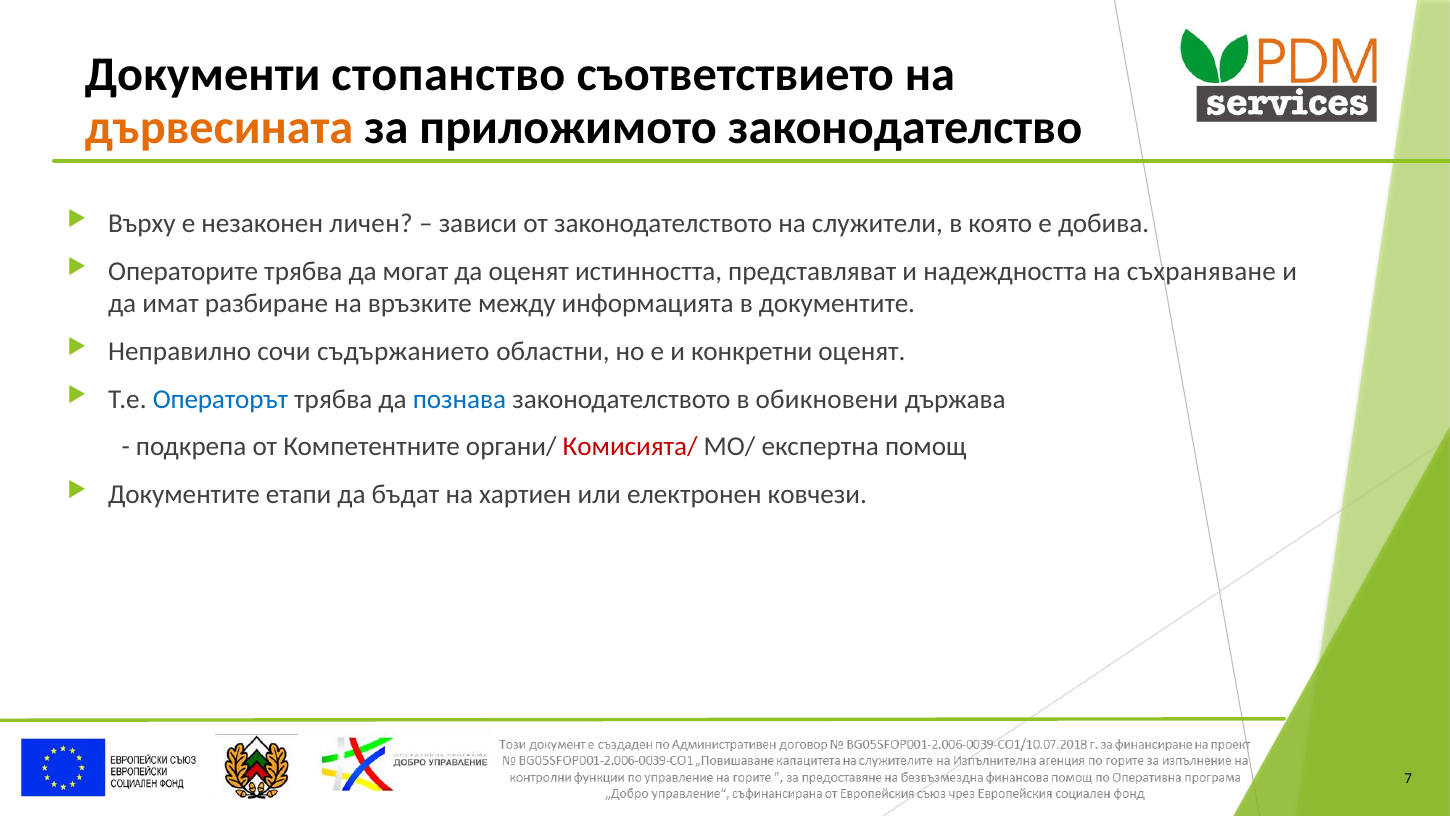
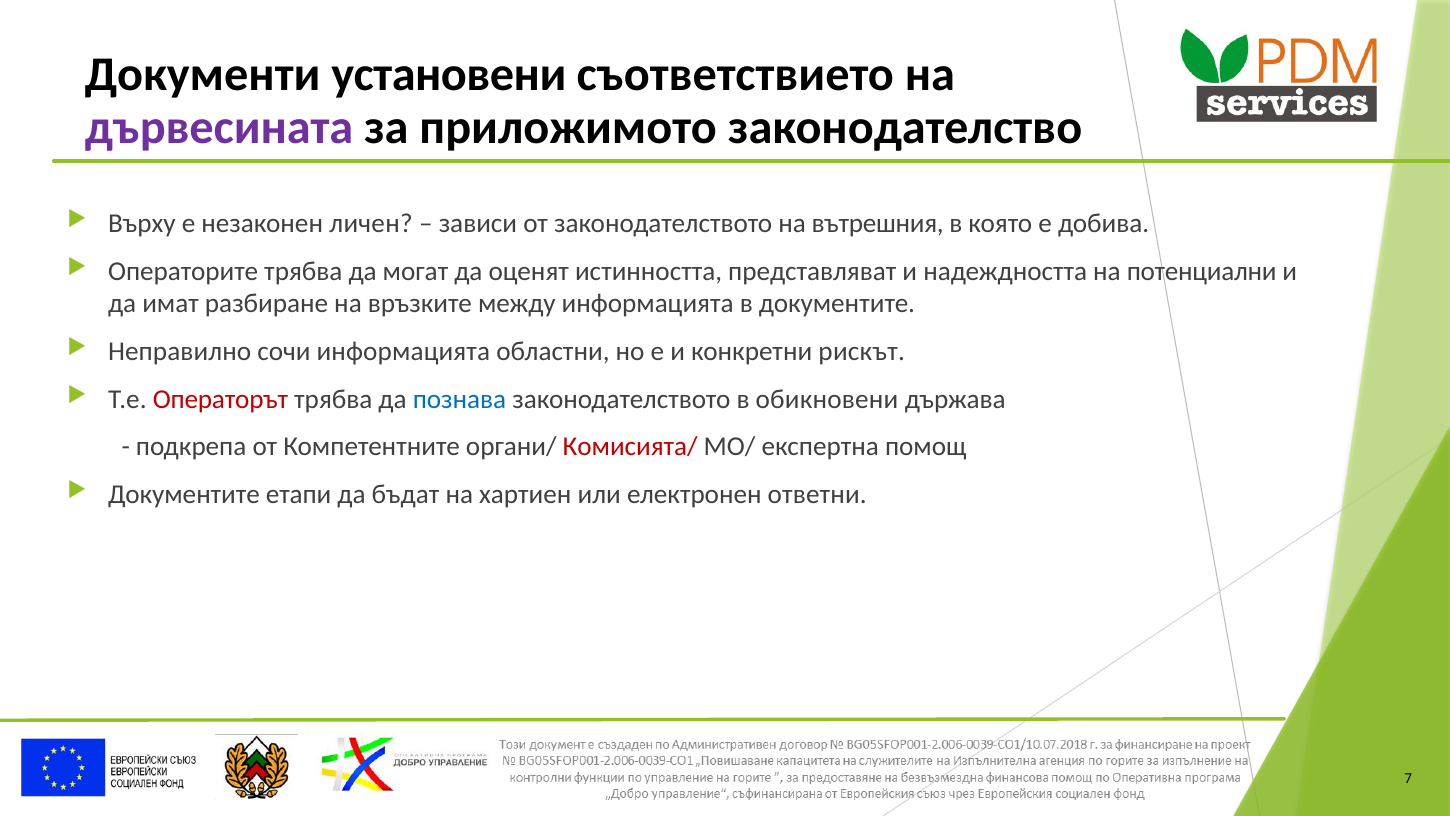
стопанство: стопанство -> установени
дървесината colour: orange -> purple
служители: служители -> вътрешния
съхраняване: съхраняване -> потенциални
сочи съдържанието: съдържанието -> информацията
конкретни оценят: оценят -> рискът
Операторът colour: blue -> red
ковчези: ковчези -> ответни
